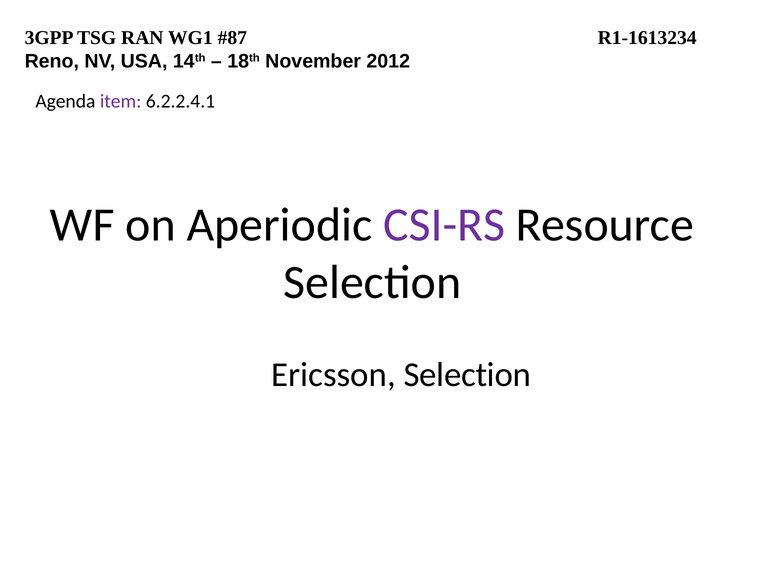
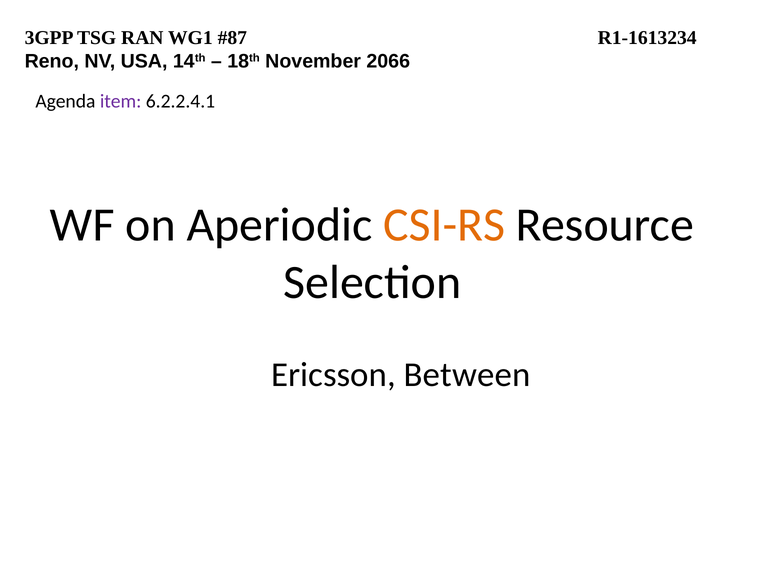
2012: 2012 -> 2066
CSI-RS colour: purple -> orange
Ericsson Selection: Selection -> Between
